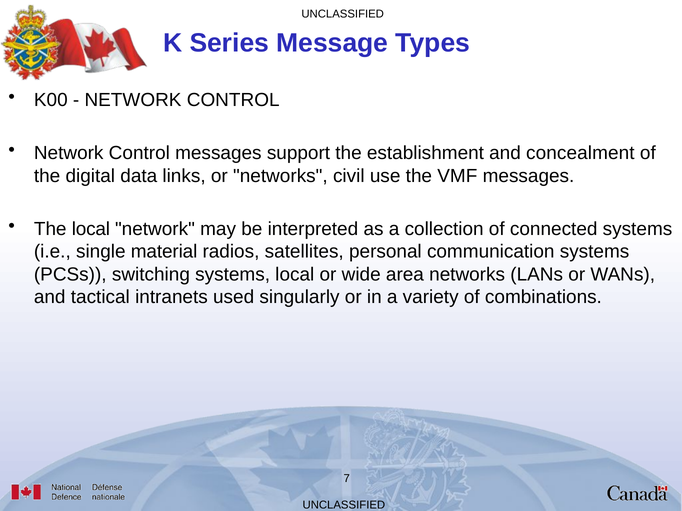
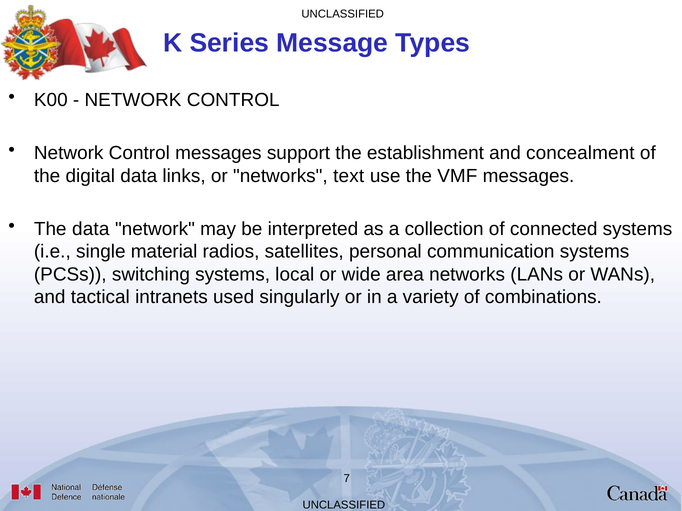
civil: civil -> text
The local: local -> data
